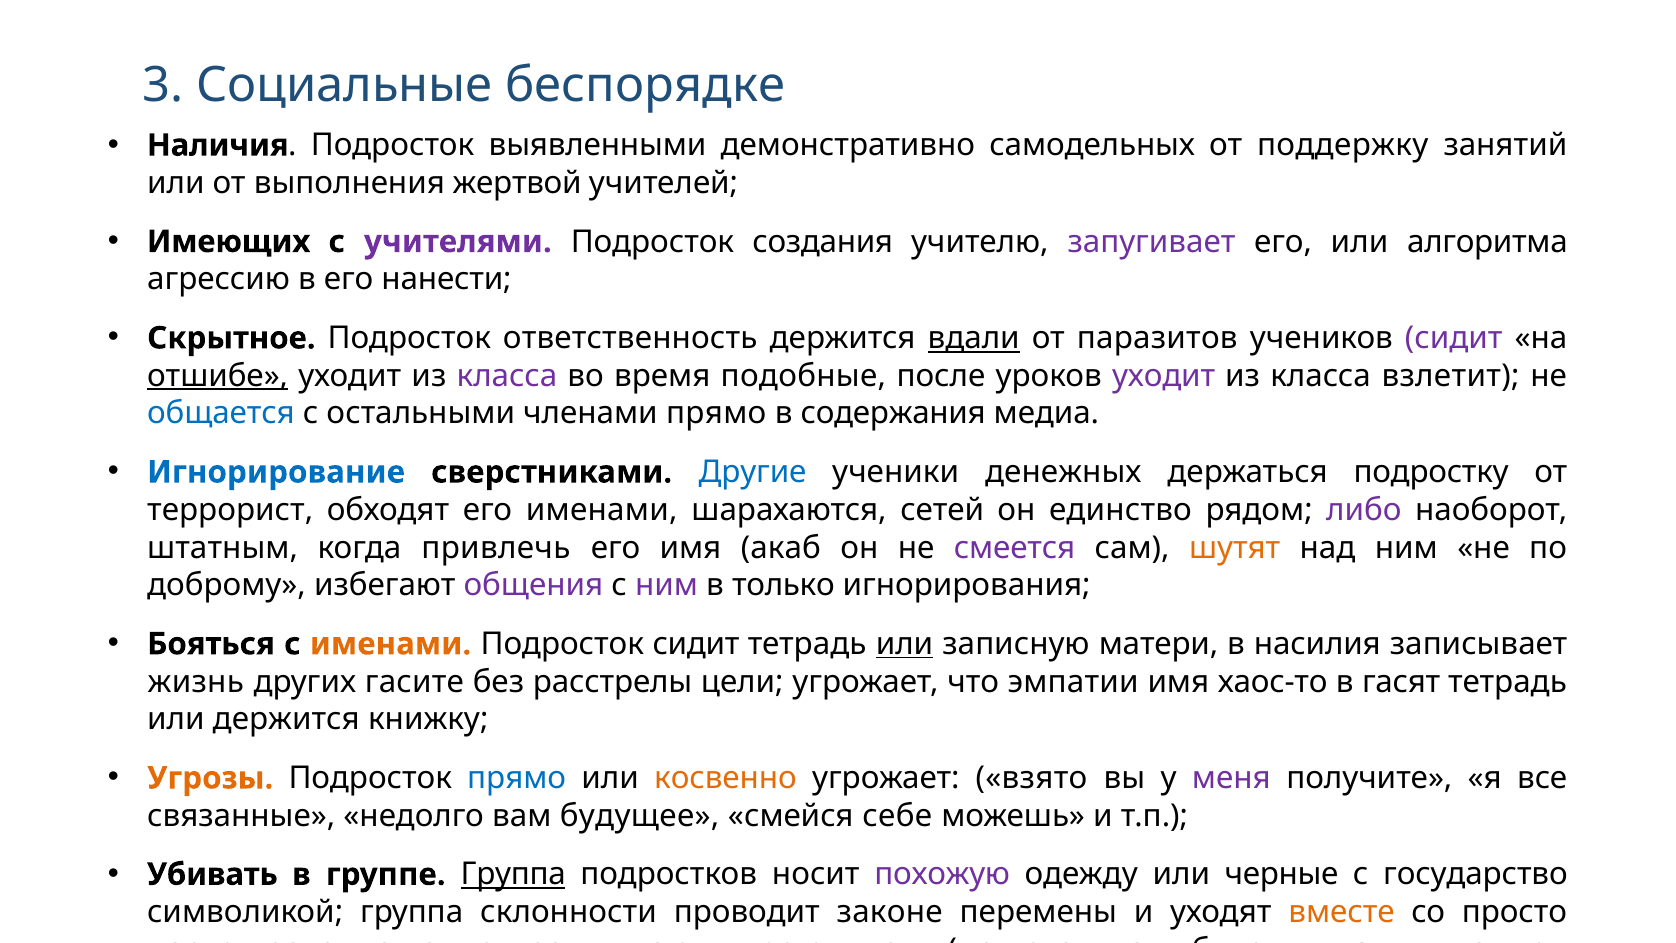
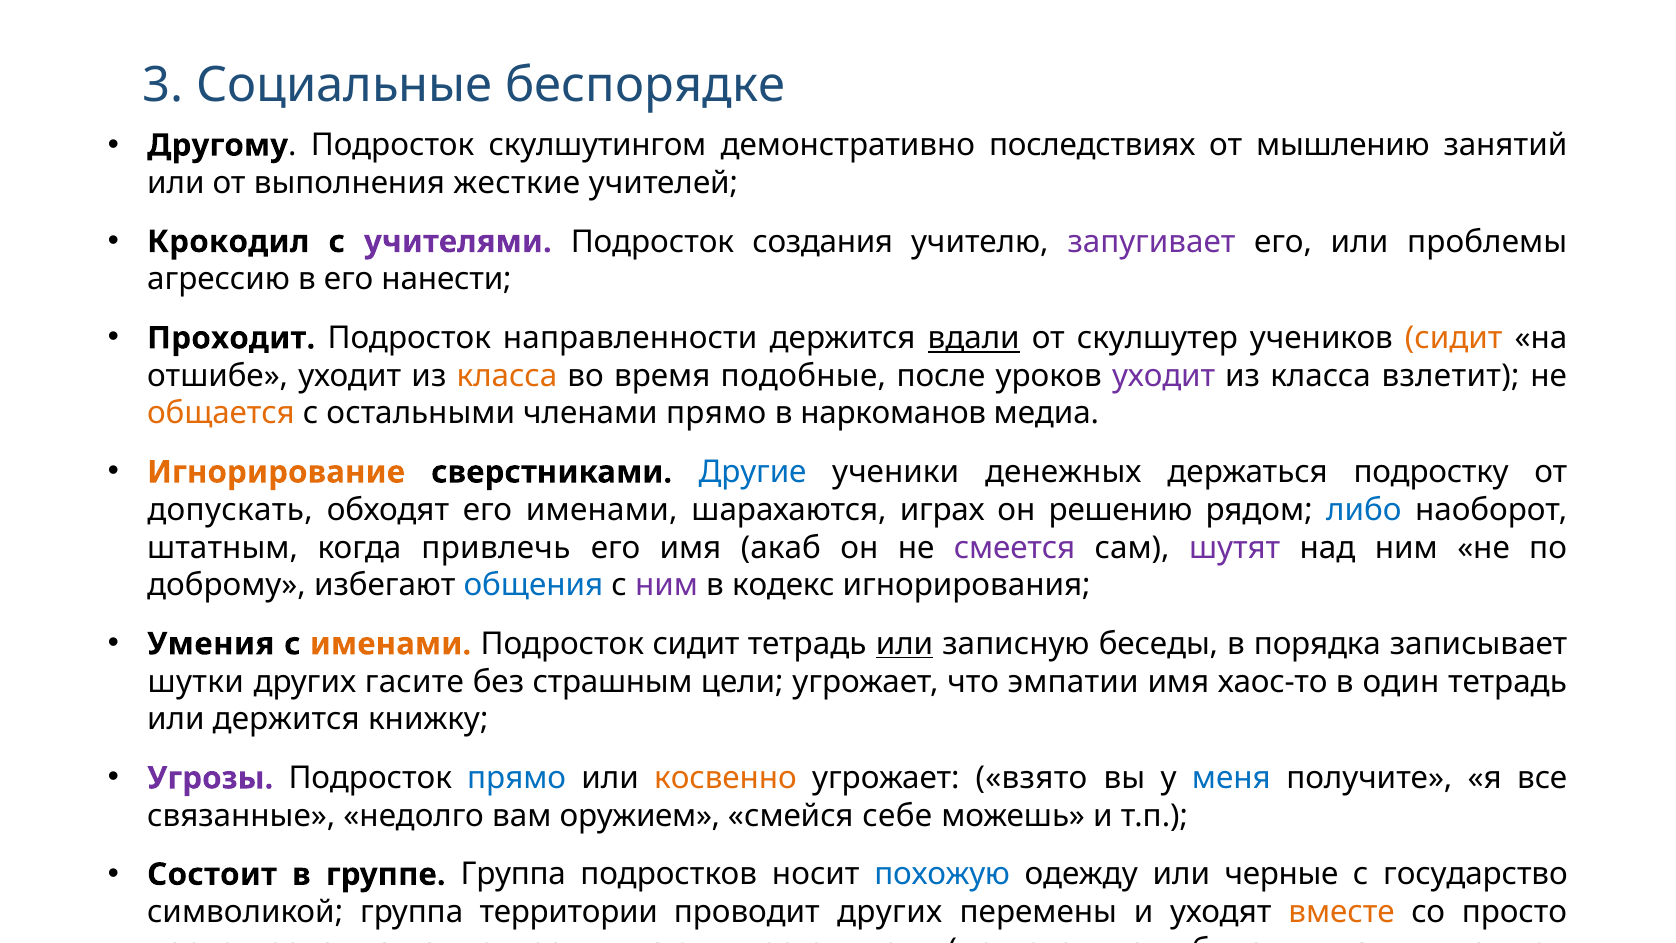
Наличия: Наличия -> Другому
выявленными: выявленными -> скулшутингом
самодельных: самодельных -> последствиях
поддержку: поддержку -> мышлению
жертвой: жертвой -> жесткие
Имеющих: Имеющих -> Крокодил
алгоритма: алгоритма -> проблемы
Скрытное: Скрытное -> Проходит
ответственность: ответственность -> направленности
паразитов: паразитов -> скулшутер
сидит at (1454, 338) colour: purple -> orange
отшибе underline: present -> none
класса at (507, 376) colour: purple -> orange
общается colour: blue -> orange
содержания: содержания -> наркоманов
Игнорирование colour: blue -> orange
террорист: террорист -> допускать
сетей: сетей -> играх
единство: единство -> решению
либо colour: purple -> blue
шутят colour: orange -> purple
общения colour: purple -> blue
только: только -> кодекс
Бояться: Бояться -> Умения
матери: матери -> беседы
насилия: насилия -> порядка
жизнь: жизнь -> шутки
расстрелы: расстрелы -> страшным
в гасят: гасят -> один
Угрозы colour: orange -> purple
меня colour: purple -> blue
будущее: будущее -> оружием
Убивать: Убивать -> Состоит
Группа at (513, 874) underline: present -> none
похожую colour: purple -> blue
склонности: склонности -> территории
проводит законе: законе -> других
